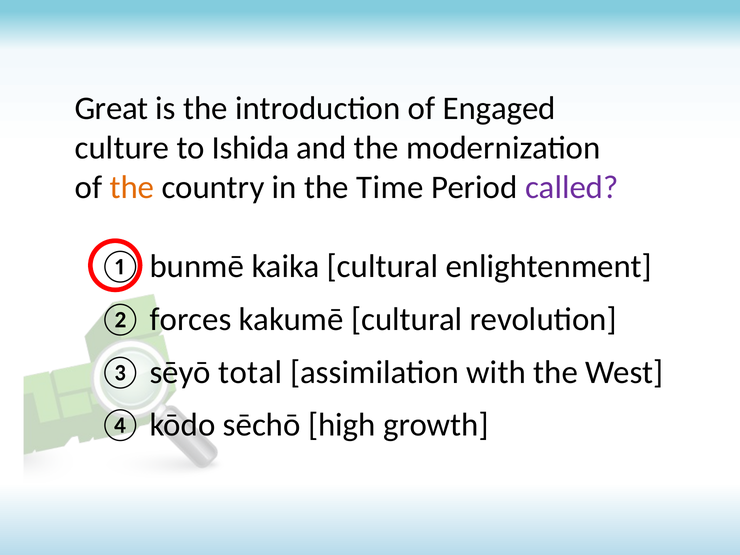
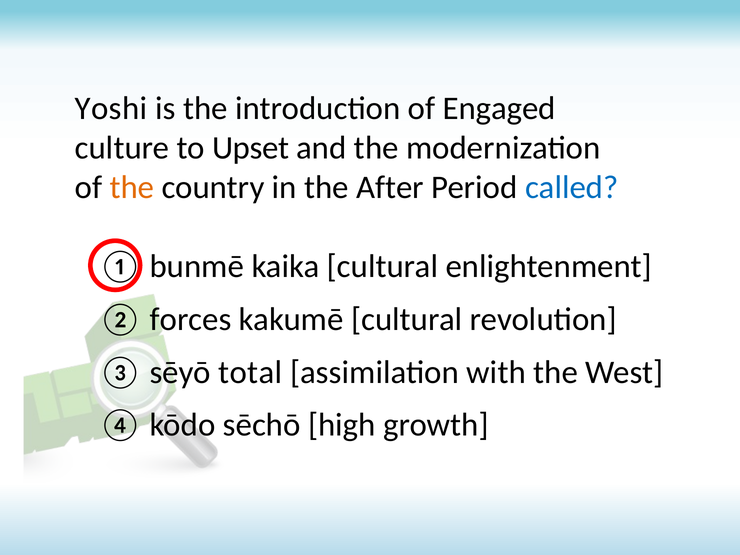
Great: Great -> Yoshi
Ishida: Ishida -> Upset
Time: Time -> After
called colour: purple -> blue
